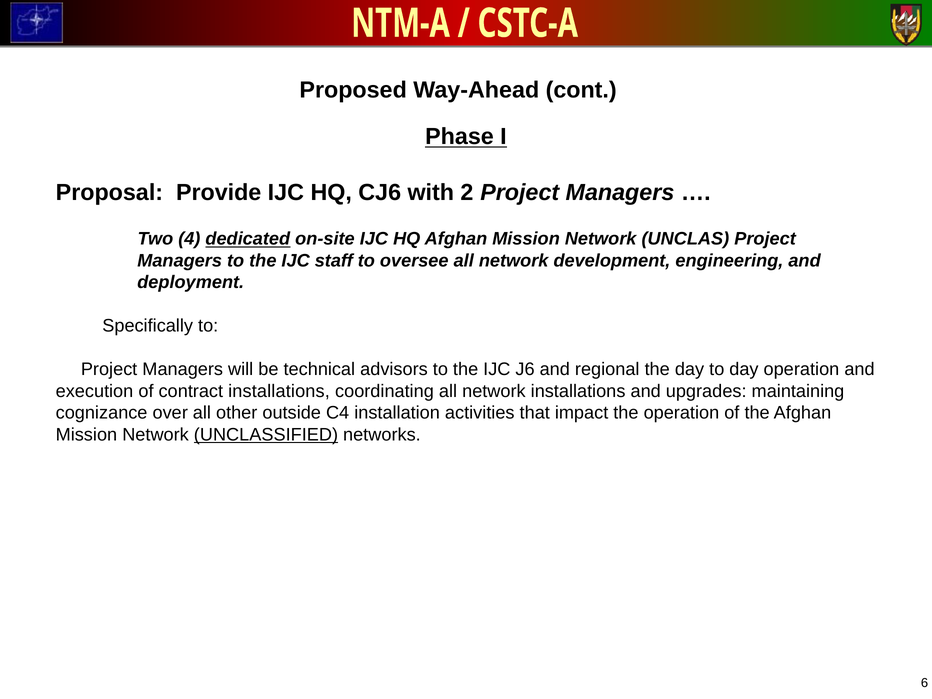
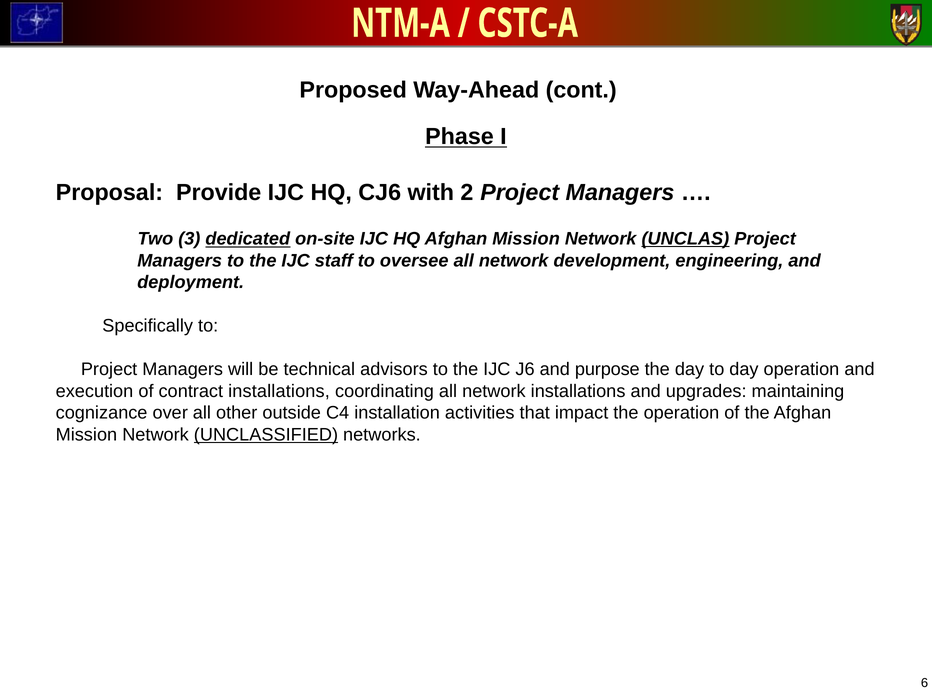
4: 4 -> 3
UNCLAS underline: none -> present
regional: regional -> purpose
